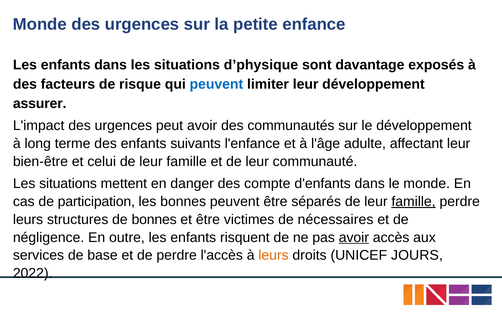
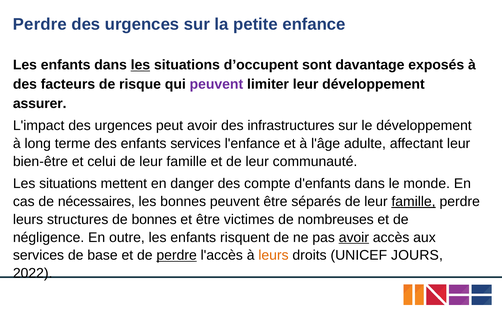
Monde at (40, 24): Monde -> Perdre
les at (140, 65) underline: none -> present
d’physique: d’physique -> d’occupent
peuvent at (216, 84) colour: blue -> purple
communautés: communautés -> infrastructures
enfants suivants: suivants -> services
participation: participation -> nécessaires
nécessaires: nécessaires -> nombreuses
perdre at (177, 255) underline: none -> present
